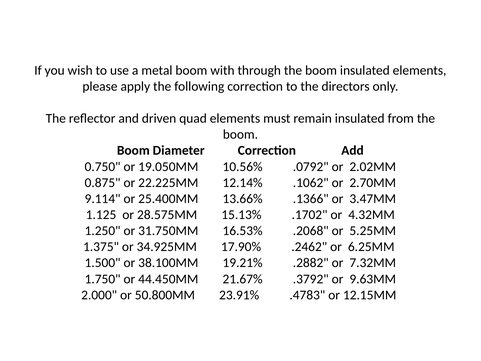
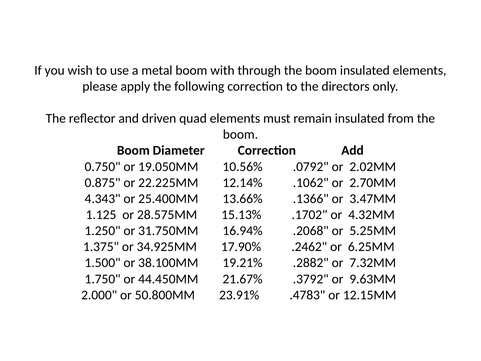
9.114: 9.114 -> 4.343
16.53%: 16.53% -> 16.94%
